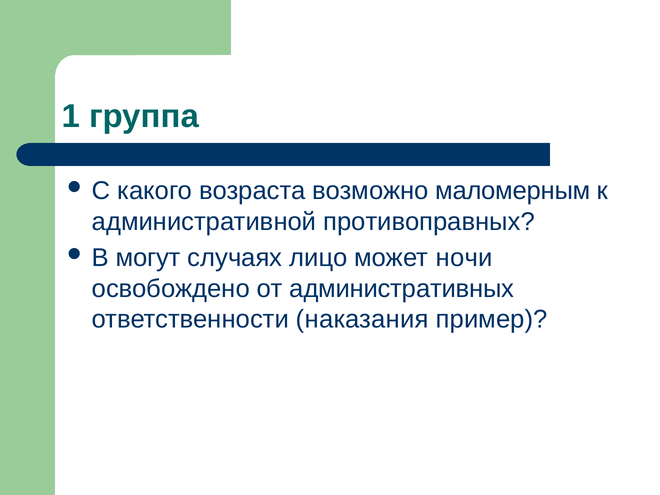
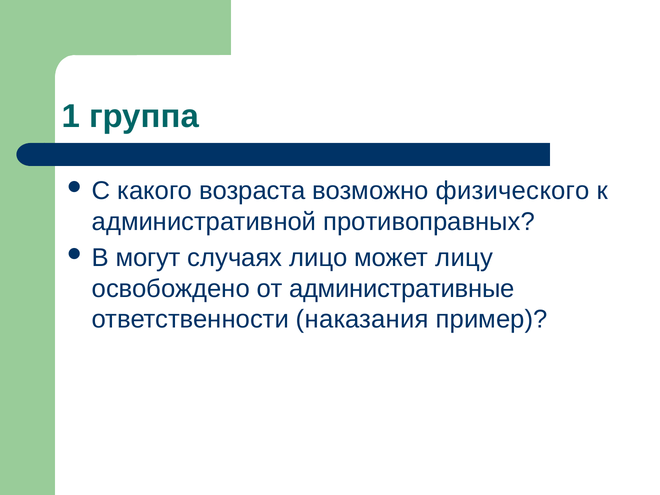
маломерным: маломерным -> физического
ночи: ночи -> лицу
административных: административных -> административные
